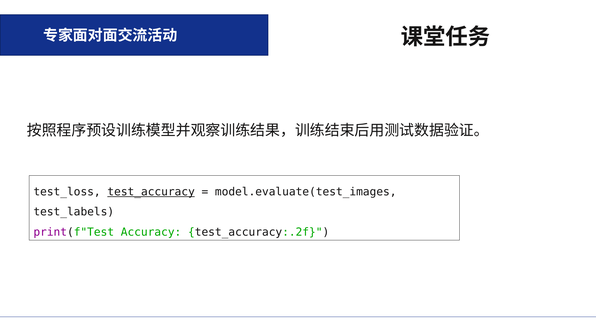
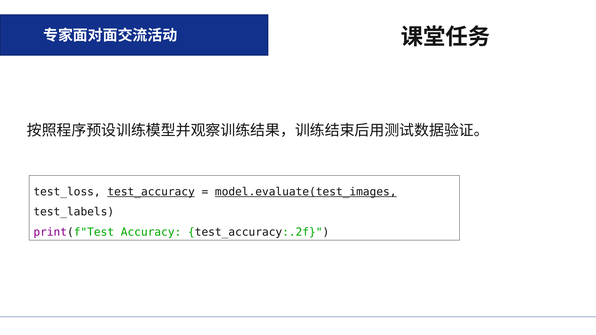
model.evaluate(test_images underline: none -> present
